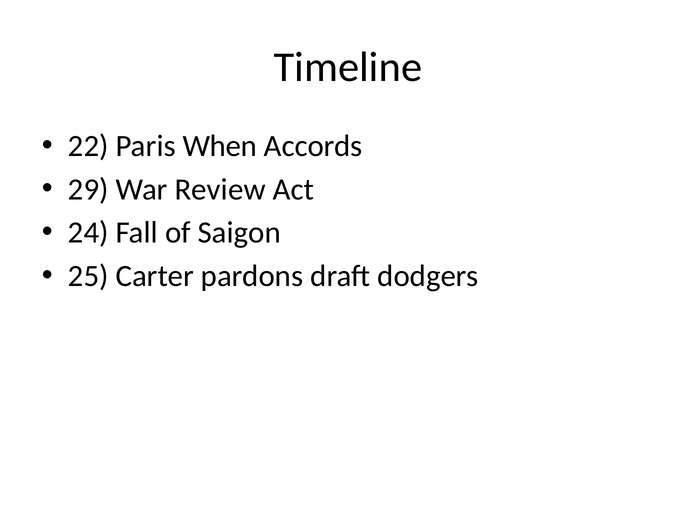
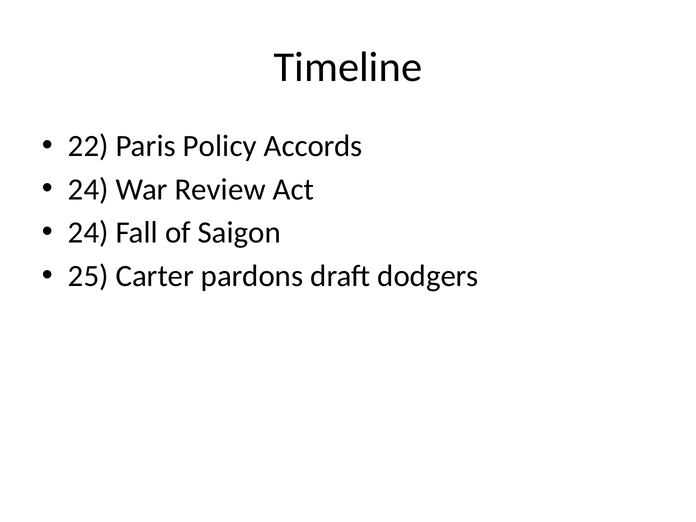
When: When -> Policy
29 at (88, 189): 29 -> 24
